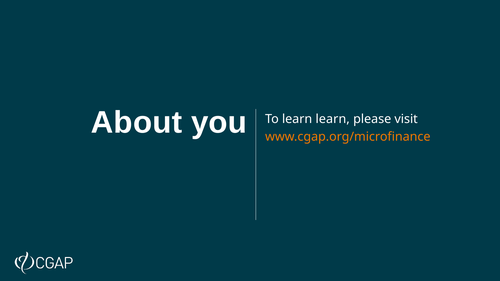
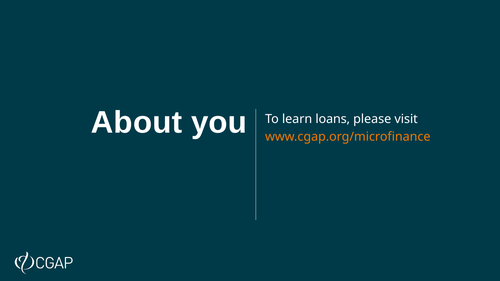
learn learn: learn -> loans
